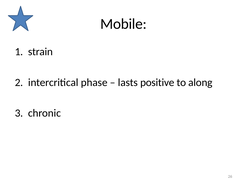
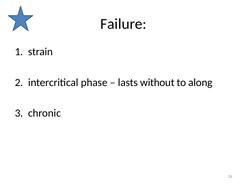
Mobile: Mobile -> Failure
positive: positive -> without
